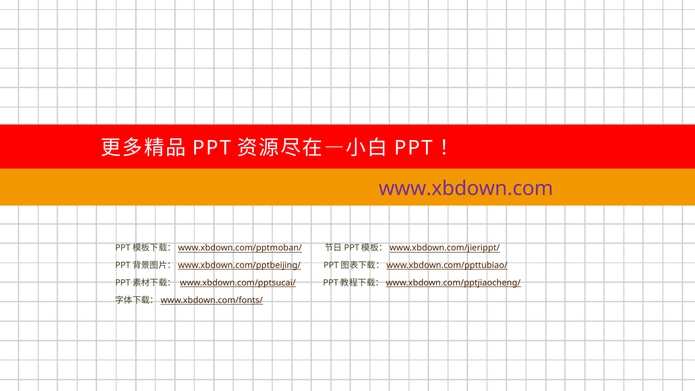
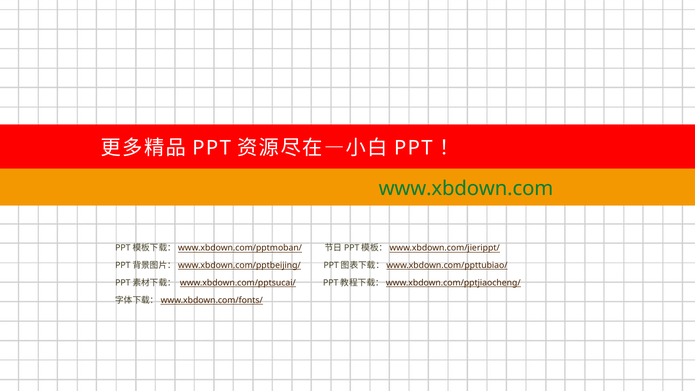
www.xbdown.com colour: purple -> green
